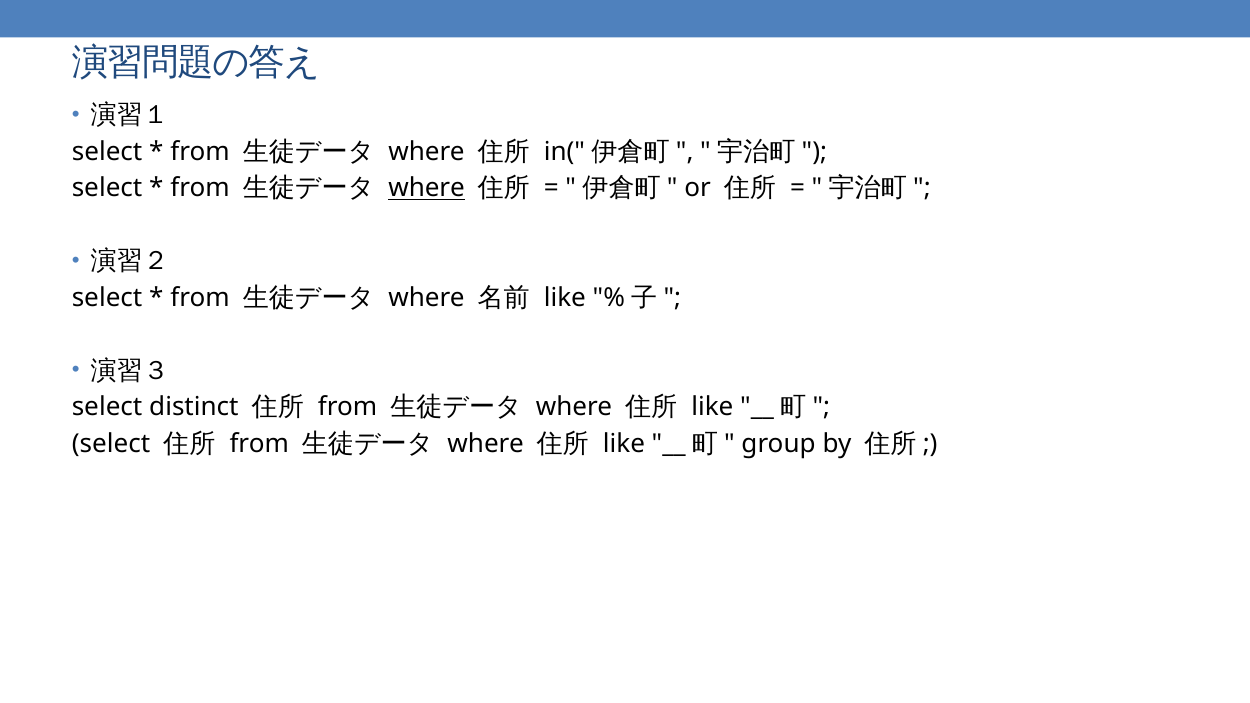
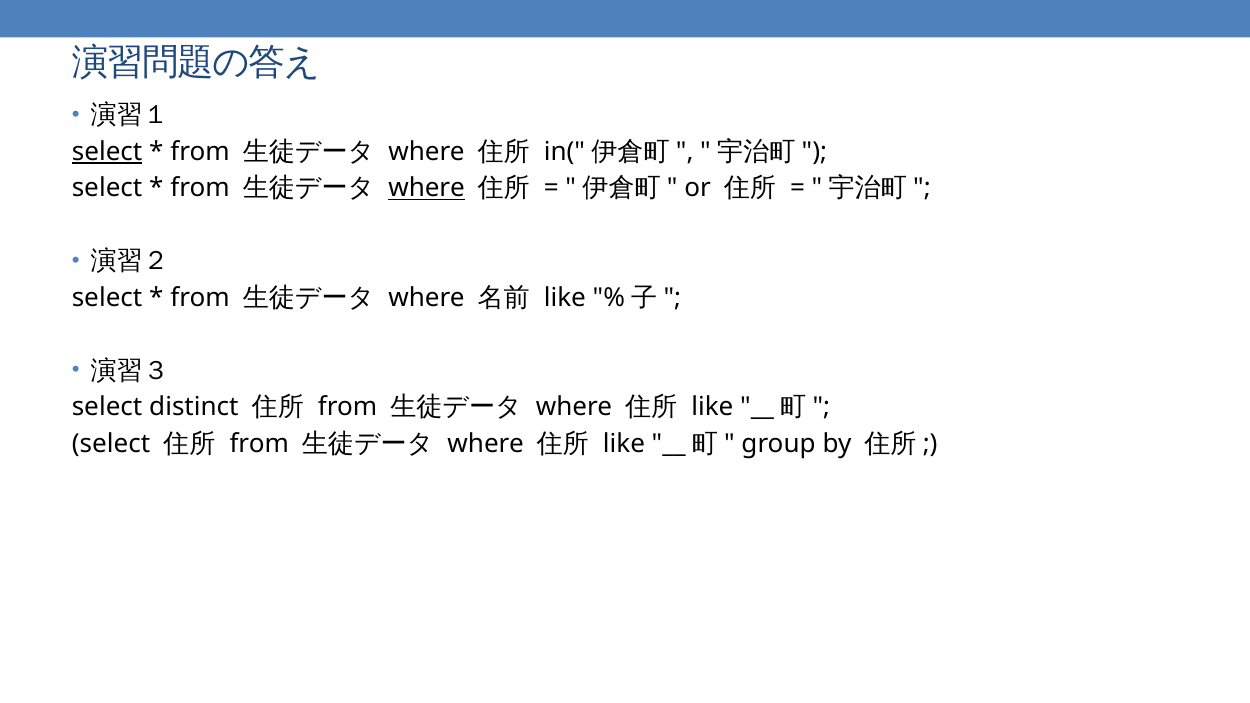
select at (107, 152) underline: none -> present
